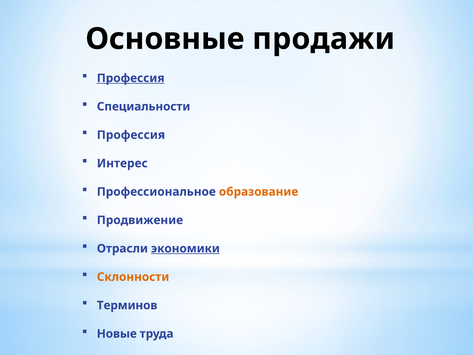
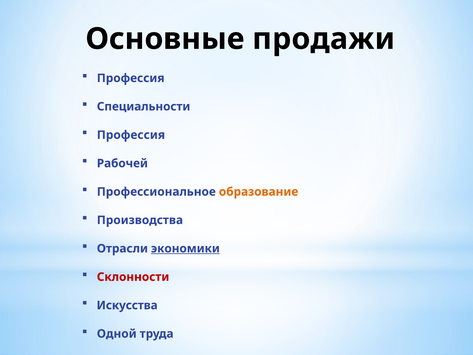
Профессия at (131, 78) underline: present -> none
Интерес: Интерес -> Рабочей
Продвижение: Продвижение -> Производства
Склонности colour: orange -> red
Терминов: Терминов -> Искусства
Новые: Новые -> Одной
